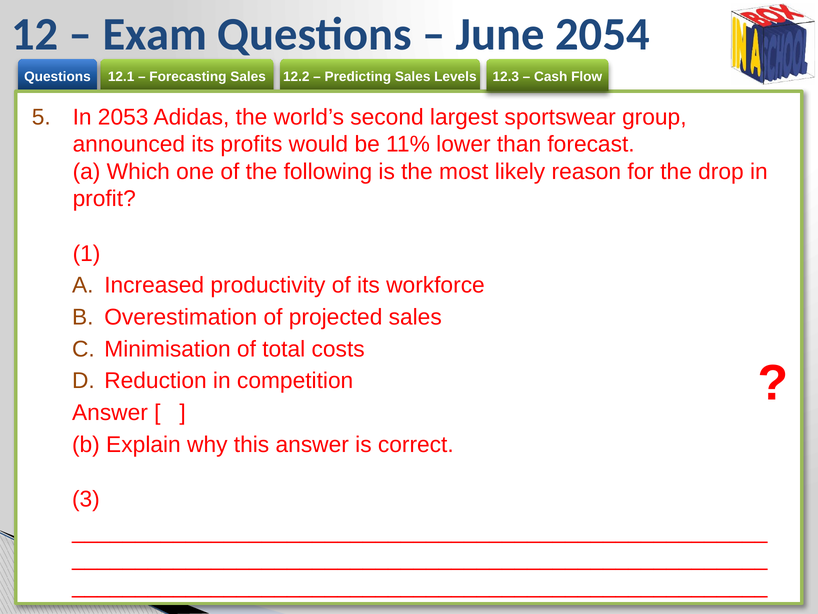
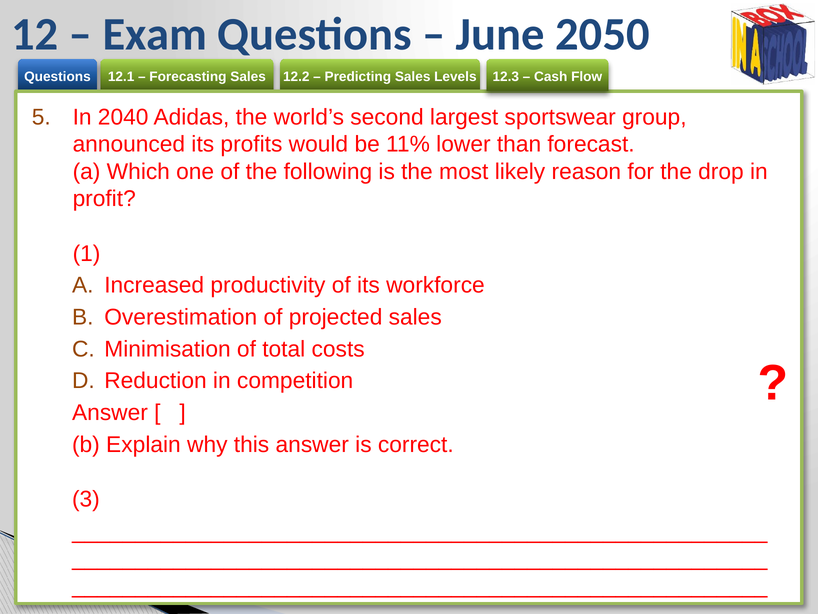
2054: 2054 -> 2050
2053: 2053 -> 2040
